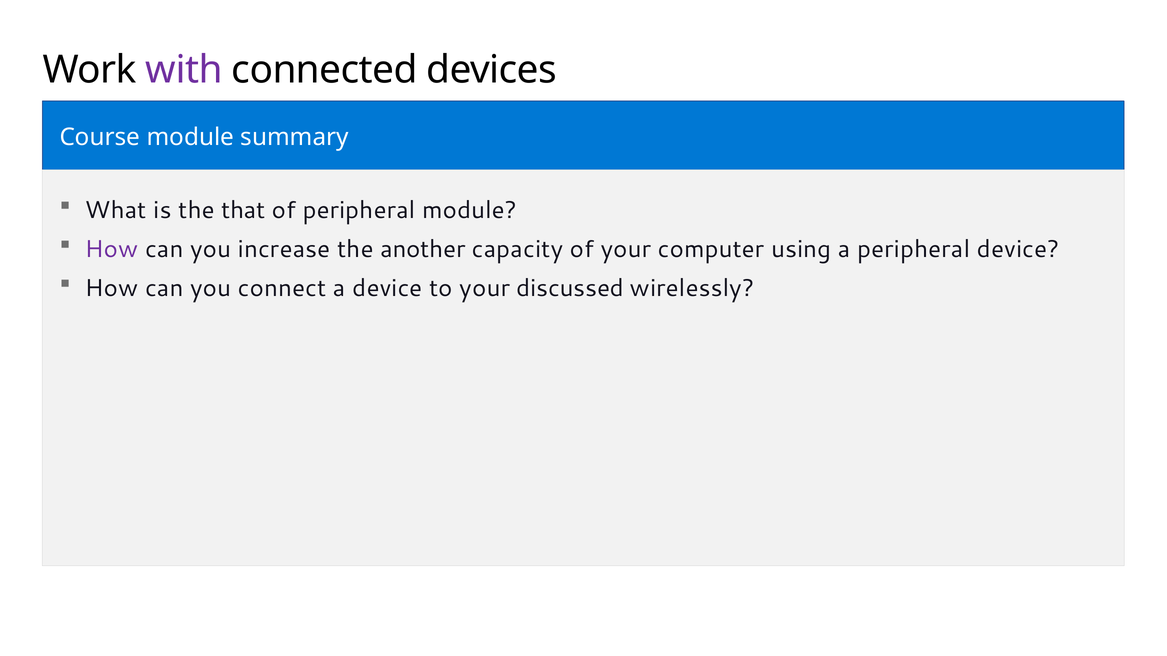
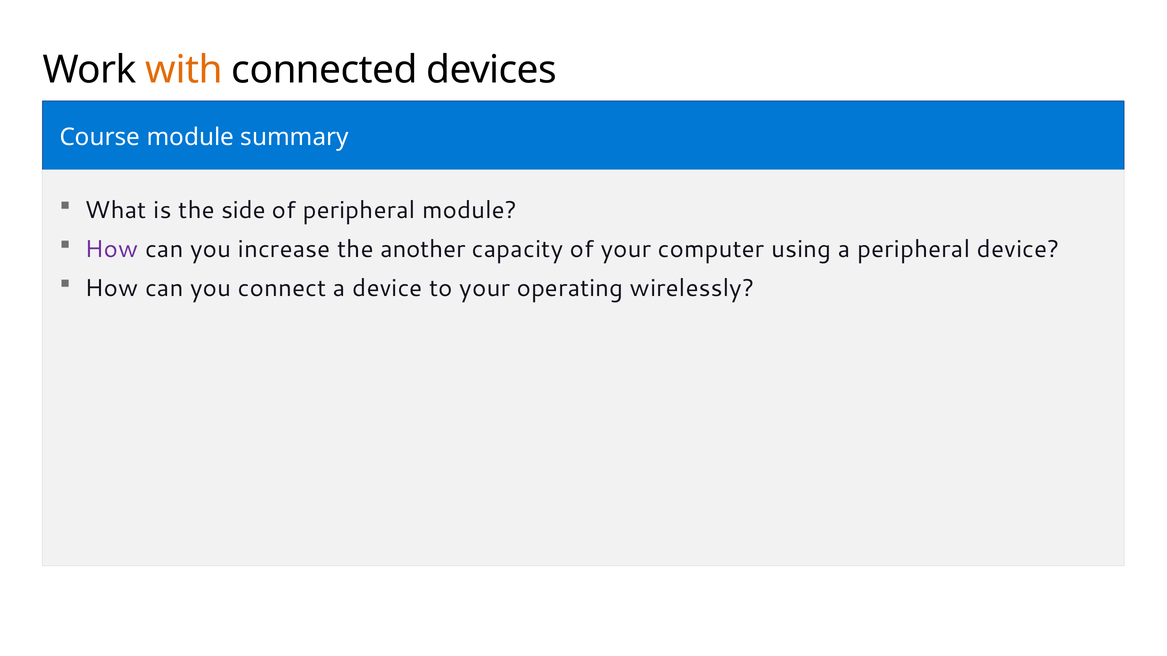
with colour: purple -> orange
that: that -> side
discussed: discussed -> operating
